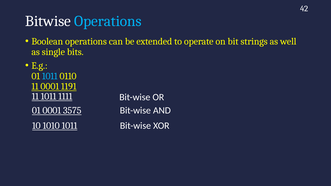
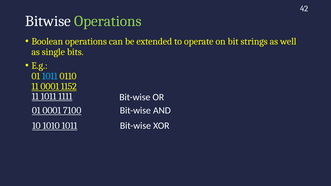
Operations at (108, 21) colour: light blue -> light green
1191: 1191 -> 1152
3575: 3575 -> 7100
